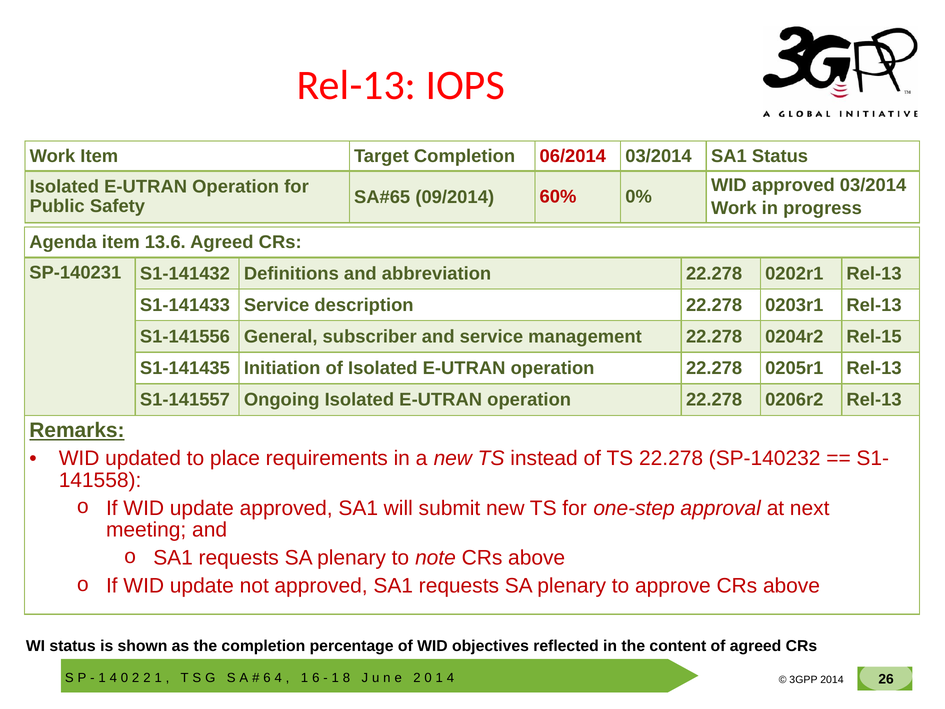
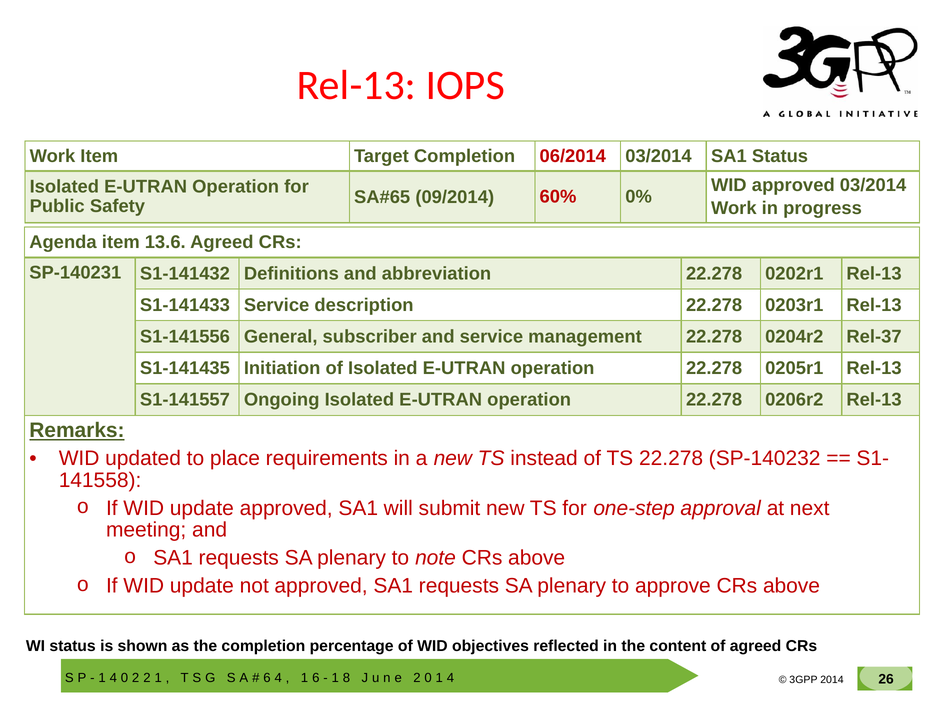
Rel-15: Rel-15 -> Rel-37
